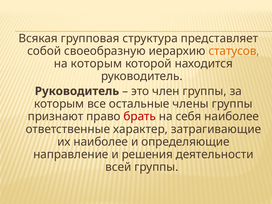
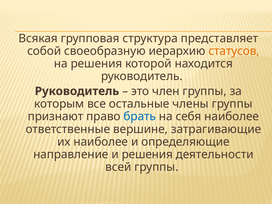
на которым: которым -> решения
брать colour: red -> blue
характер: характер -> вершине
